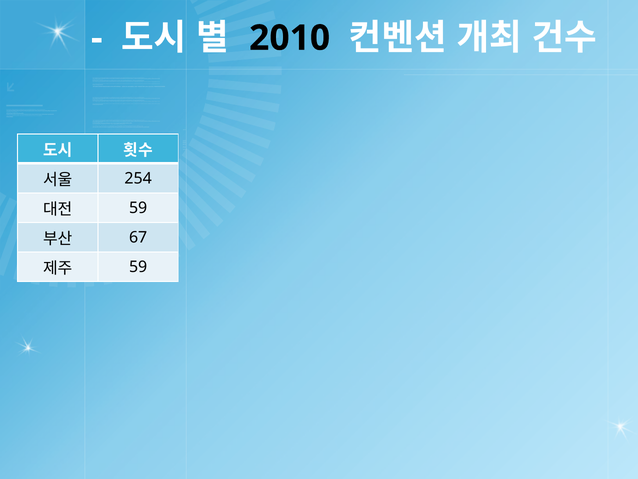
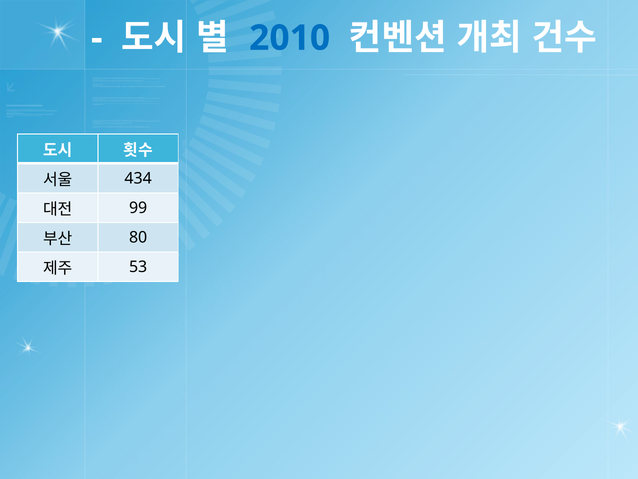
2010 colour: black -> blue
254: 254 -> 434
59 at (138, 208): 59 -> 99
67: 67 -> 80
59 at (138, 267): 59 -> 53
